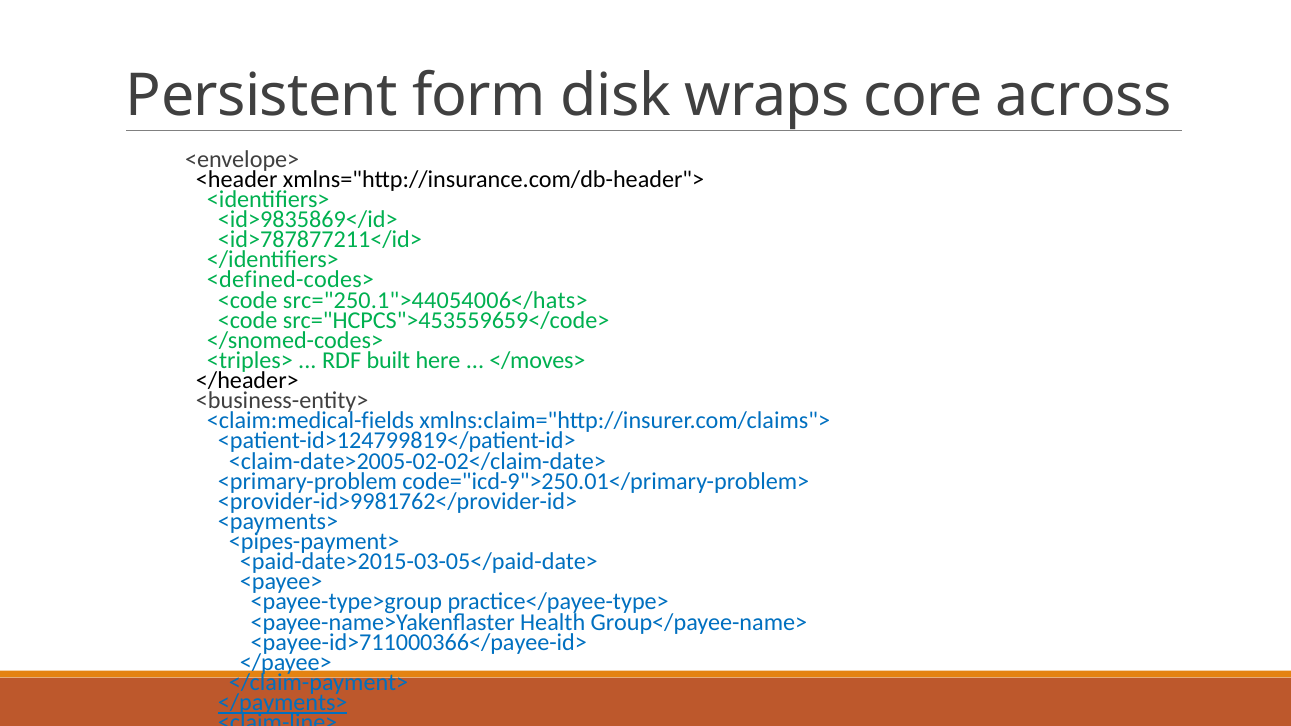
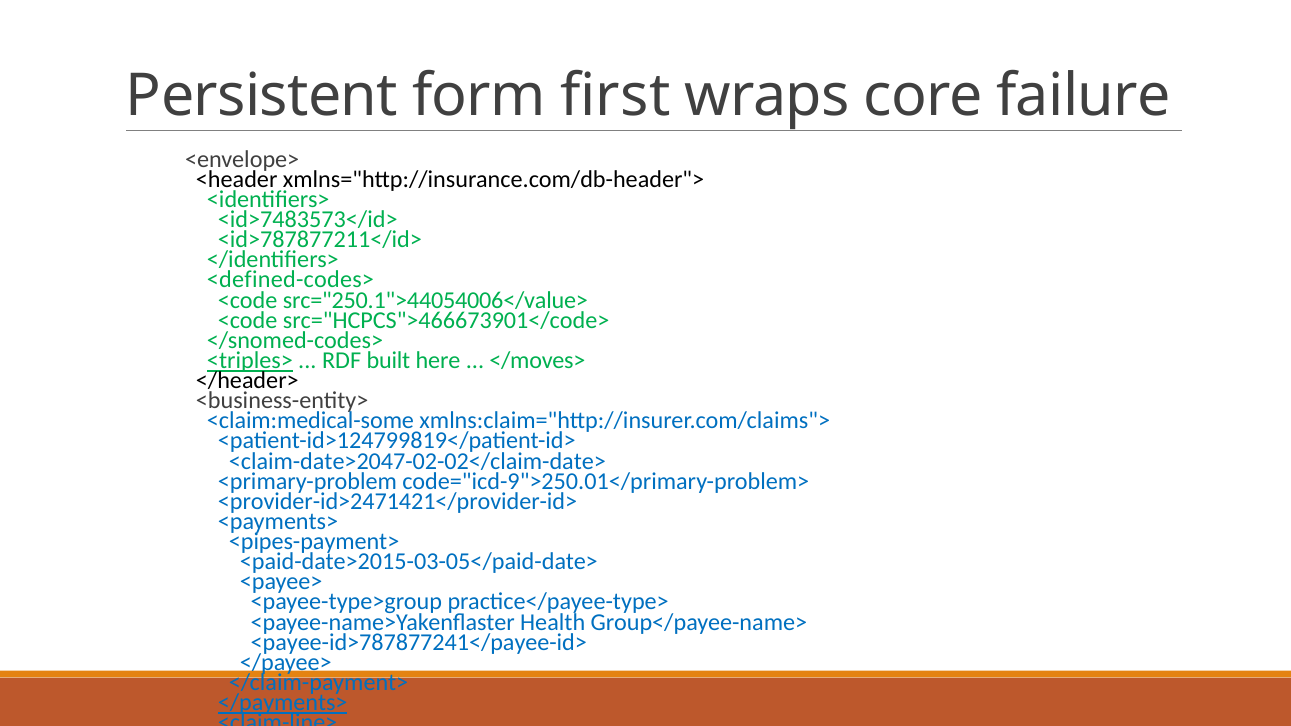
disk: disk -> first
across: across -> failure
<id>9835869</id>: <id>9835869</id> -> <id>7483573</id>
src="250.1">44054006</hats>: src="250.1">44054006</hats> -> src="250.1">44054006</value>
src="HCPCS">453559659</code>: src="HCPCS">453559659</code> -> src="HCPCS">466673901</code>
<triples> underline: none -> present
<claim:medical-fields: <claim:medical-fields -> <claim:medical-some
<claim-date>2005-02-02</claim-date>: <claim-date>2005-02-02</claim-date> -> <claim-date>2047-02-02</claim-date>
<provider-id>9981762</provider-id>: <provider-id>9981762</provider-id> -> <provider-id>2471421</provider-id>
<payee-id>711000366</payee-id>: <payee-id>711000366</payee-id> -> <payee-id>787877241</payee-id>
